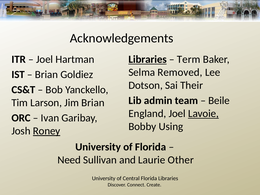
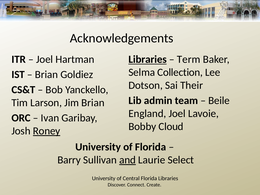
Removed: Removed -> Collection
Lavoie underline: present -> none
Using: Using -> Cloud
Need: Need -> Barry
and underline: none -> present
Other: Other -> Select
